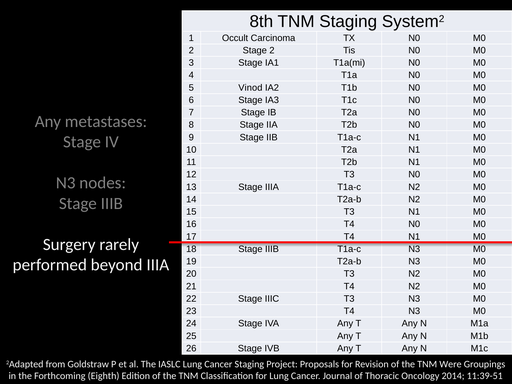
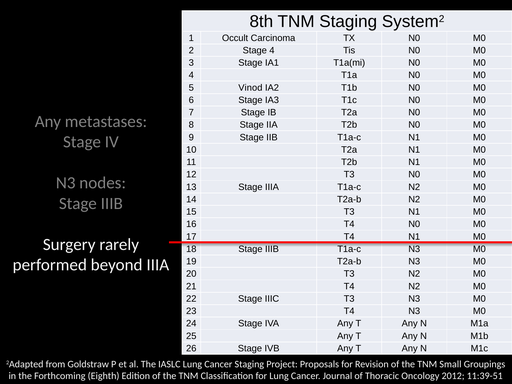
Stage 2: 2 -> 4
Were: Were -> Small
2014: 2014 -> 2012
